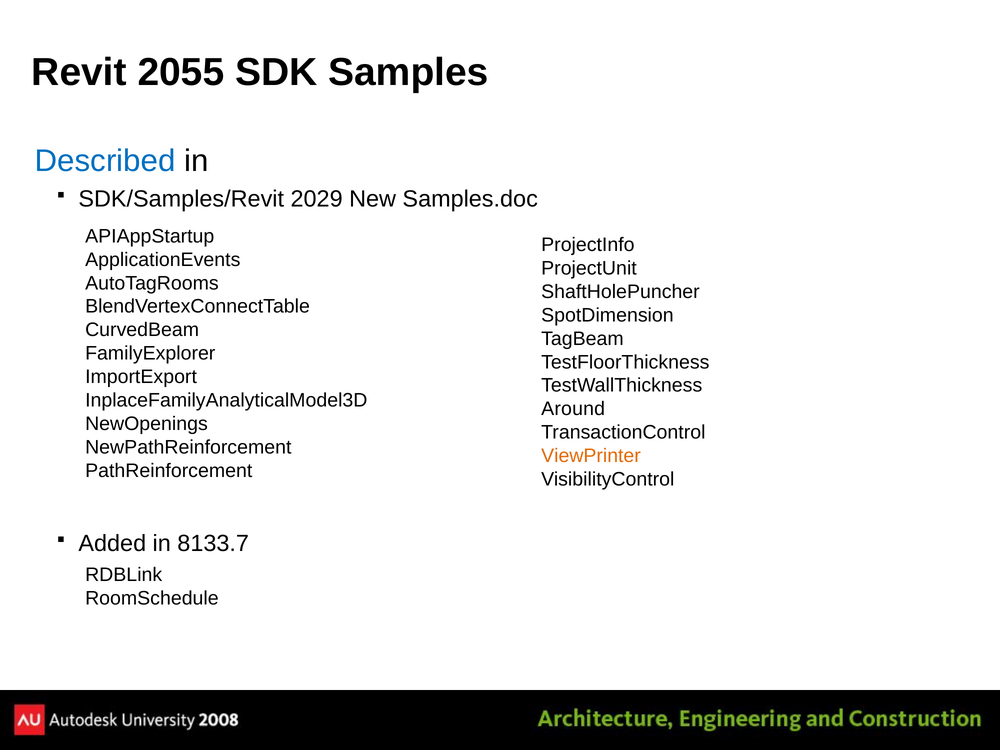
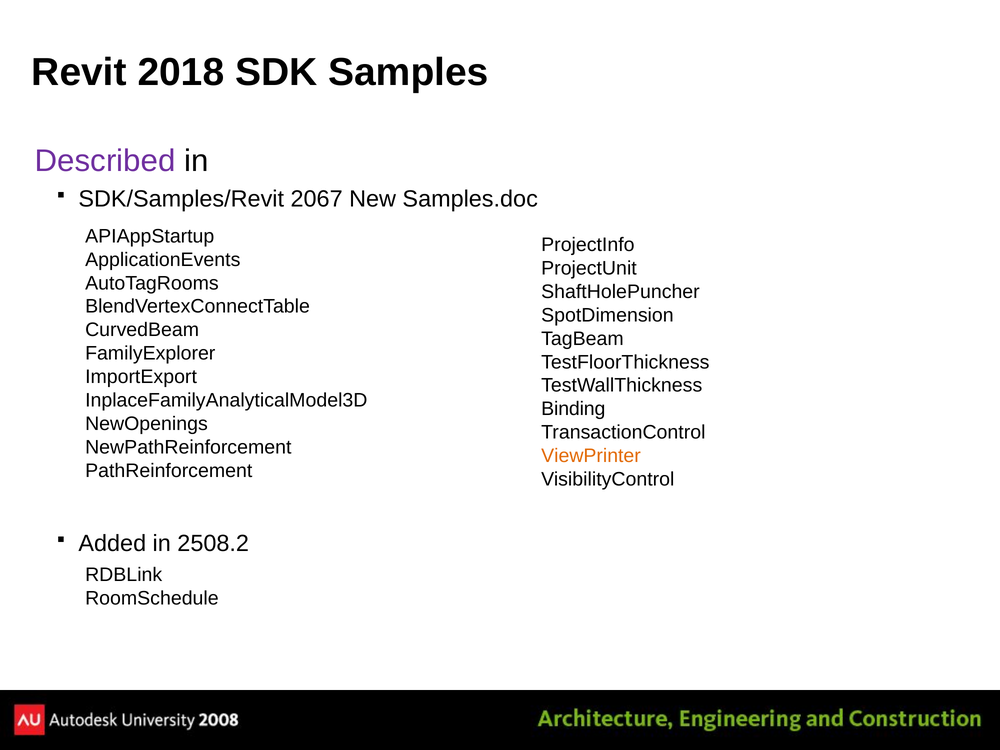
2055: 2055 -> 2018
Described colour: blue -> purple
2029: 2029 -> 2067
Around: Around -> Binding
8133.7: 8133.7 -> 2508.2
